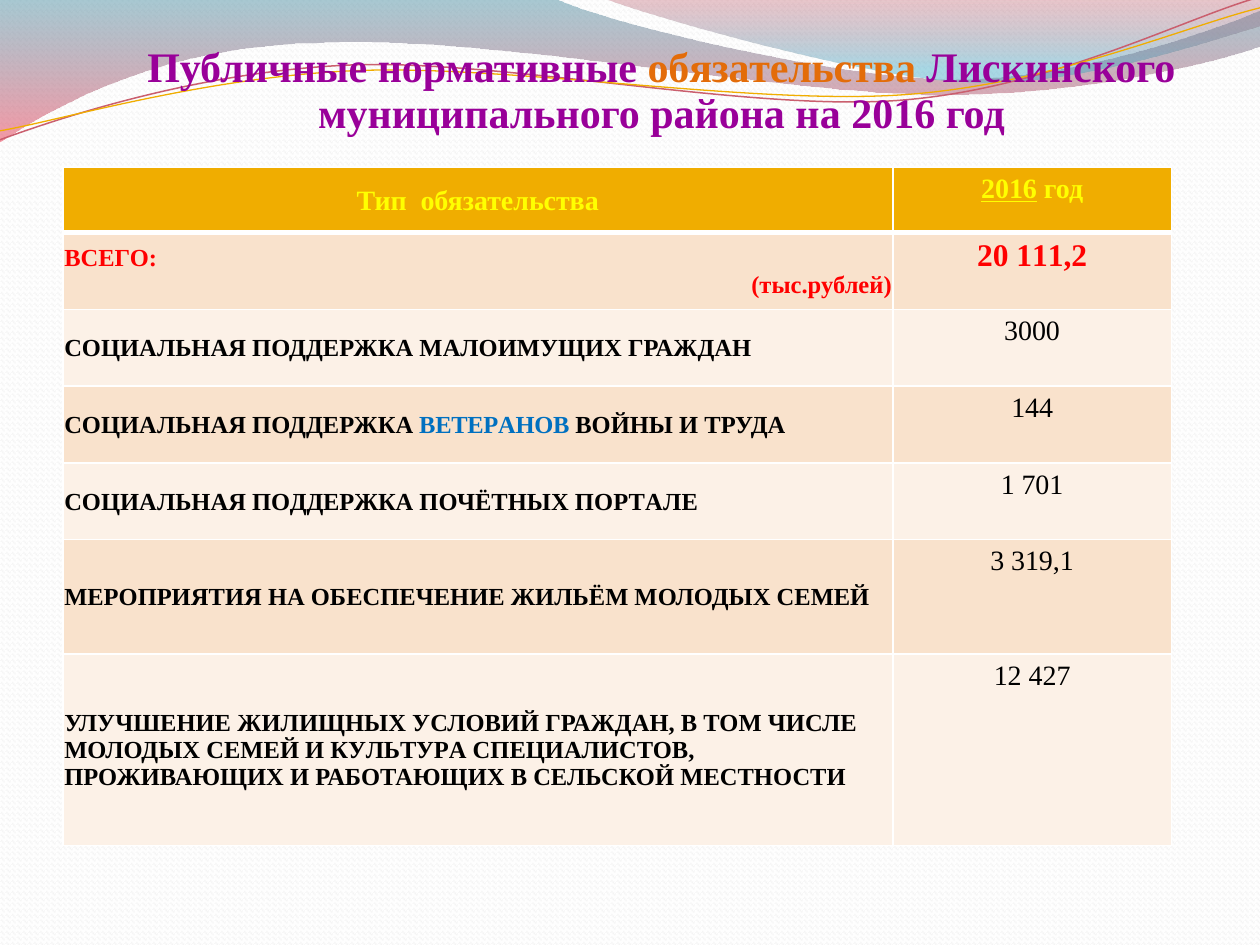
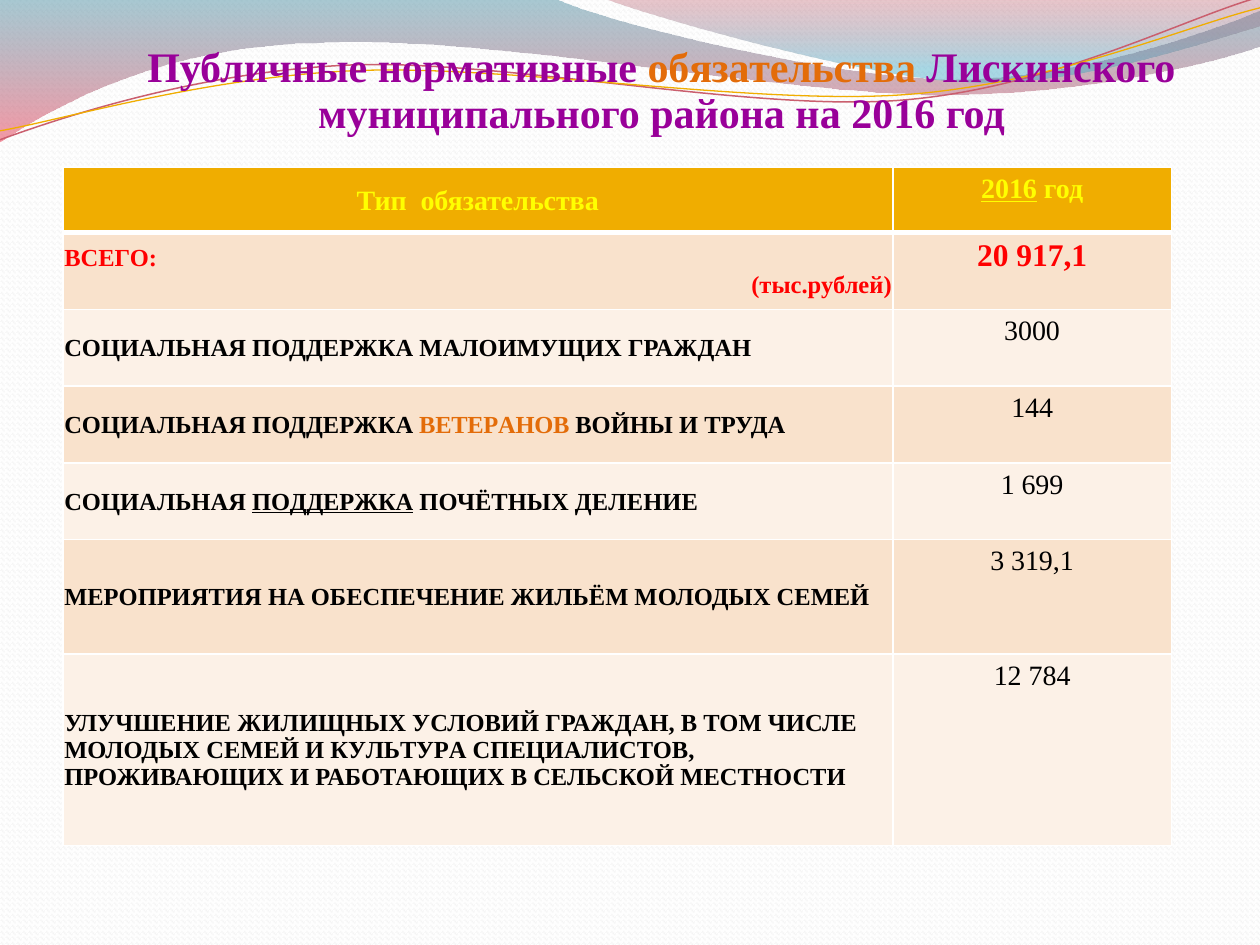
111,2: 111,2 -> 917,1
ВЕТЕРАНОВ colour: blue -> orange
701: 701 -> 699
ПОДДЕРЖКА at (333, 502) underline: none -> present
ПОРТАЛЕ: ПОРТАЛЕ -> ДЕЛЕНИЕ
427: 427 -> 784
